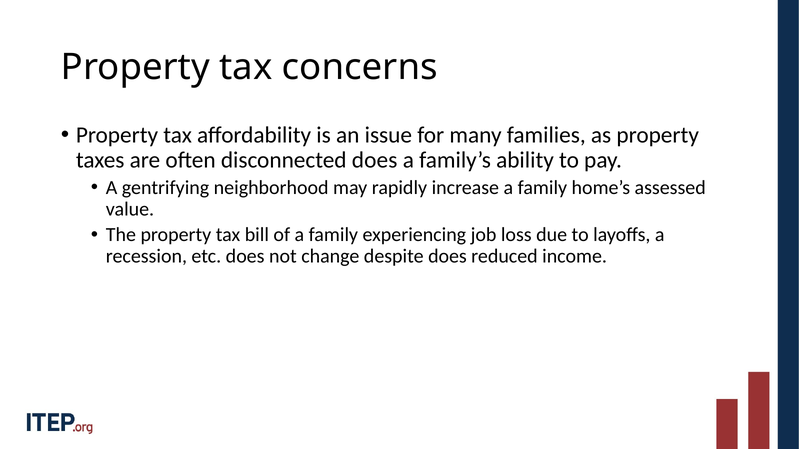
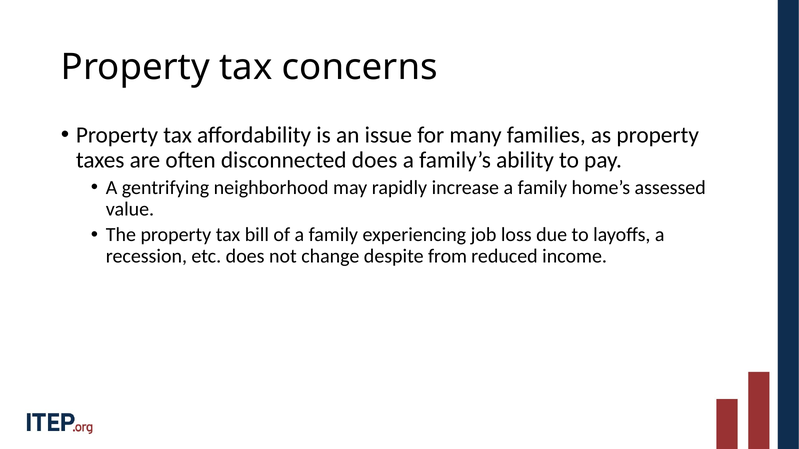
despite does: does -> from
